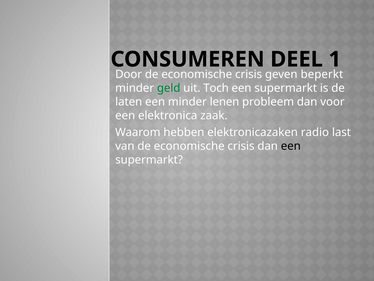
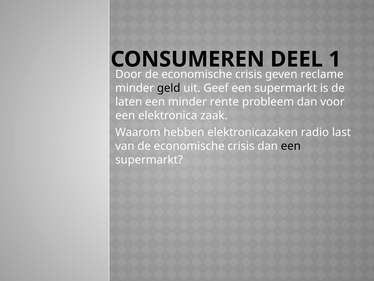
beperkt: beperkt -> reclame
geld colour: green -> black
Toch: Toch -> Geef
lenen: lenen -> rente
